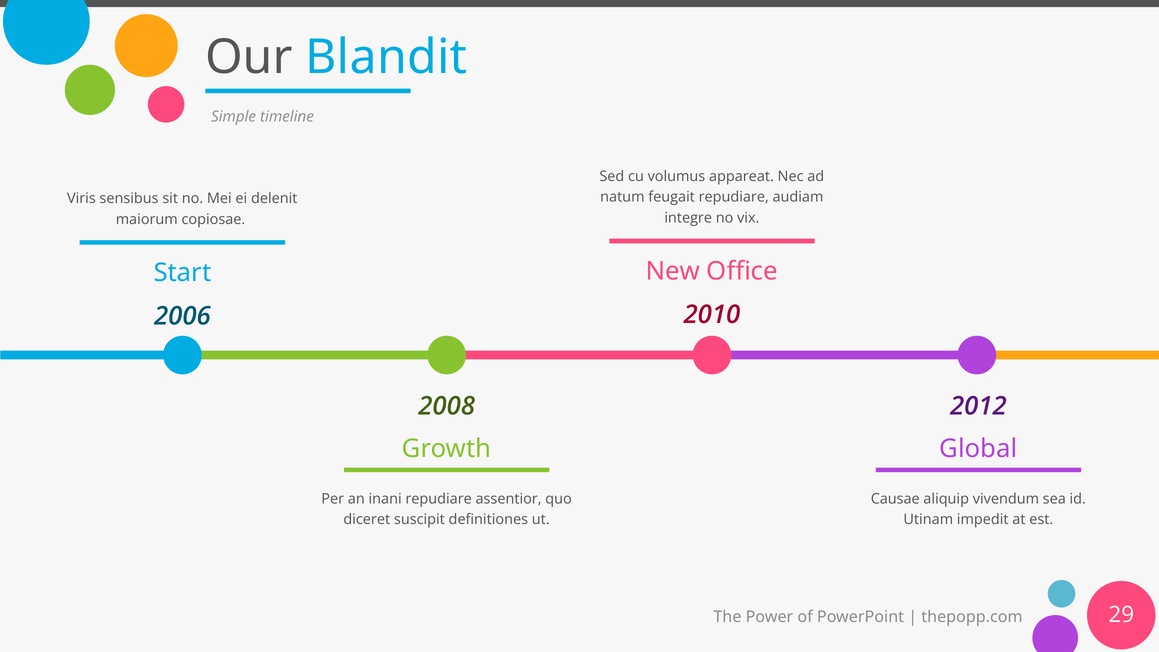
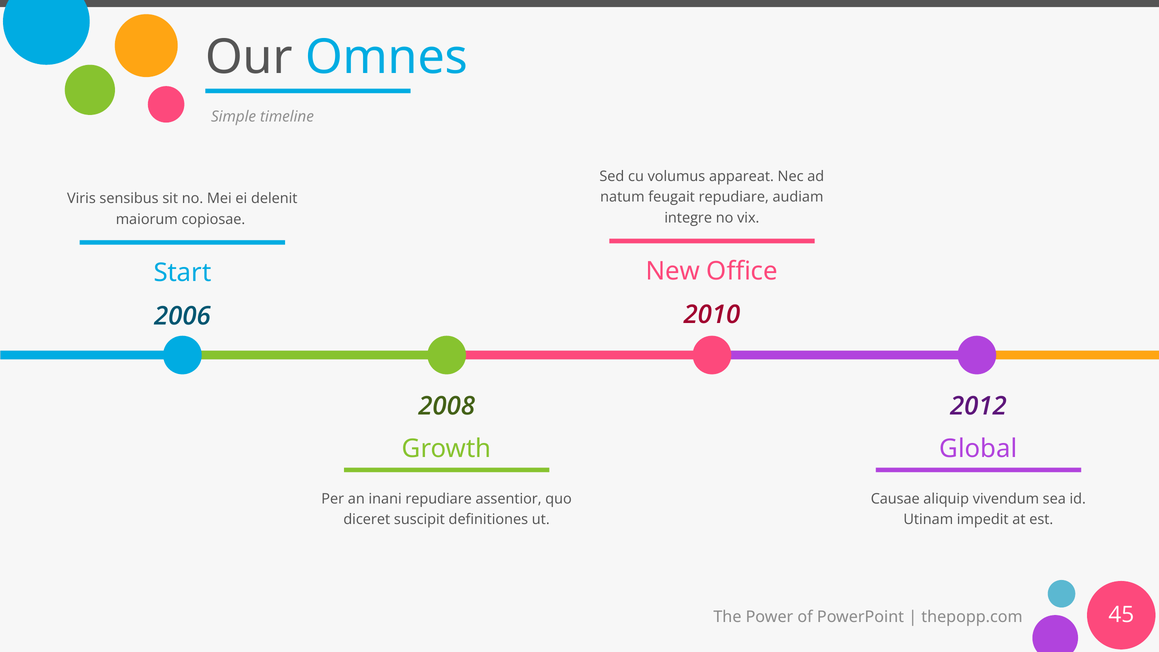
Blandit: Blandit -> Omnes
29: 29 -> 45
